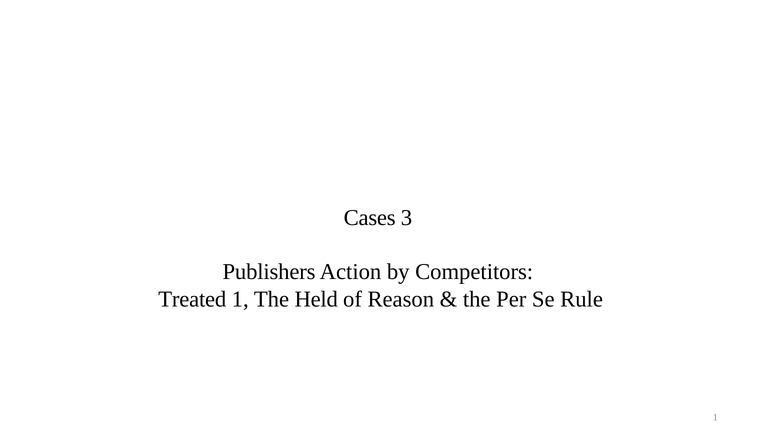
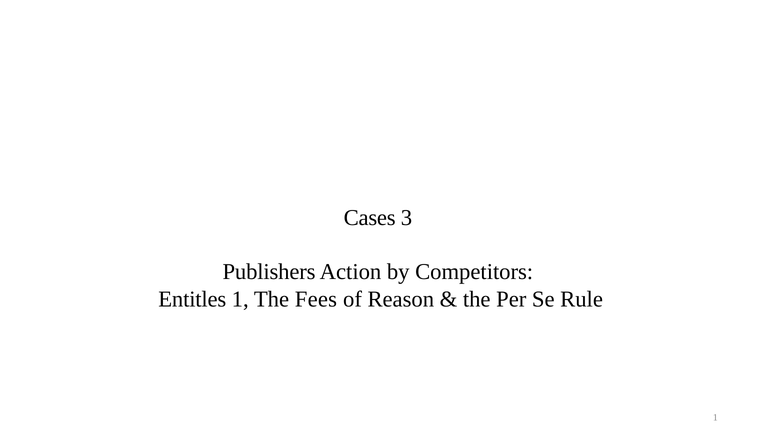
Treated: Treated -> Entitles
Held: Held -> Fees
